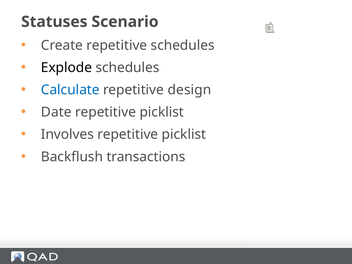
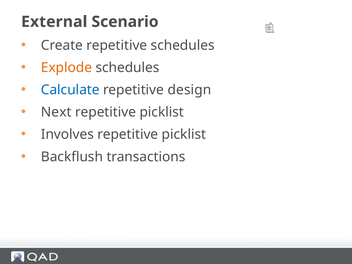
Statuses: Statuses -> External
Explode colour: black -> orange
Date: Date -> Next
